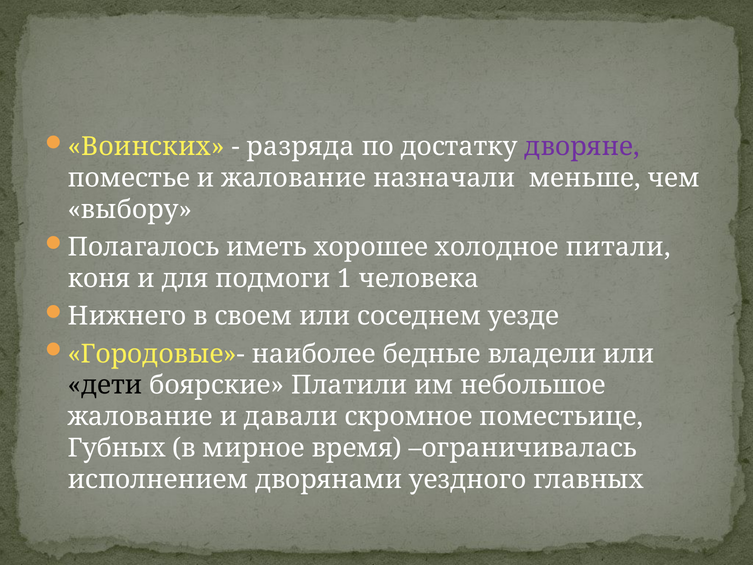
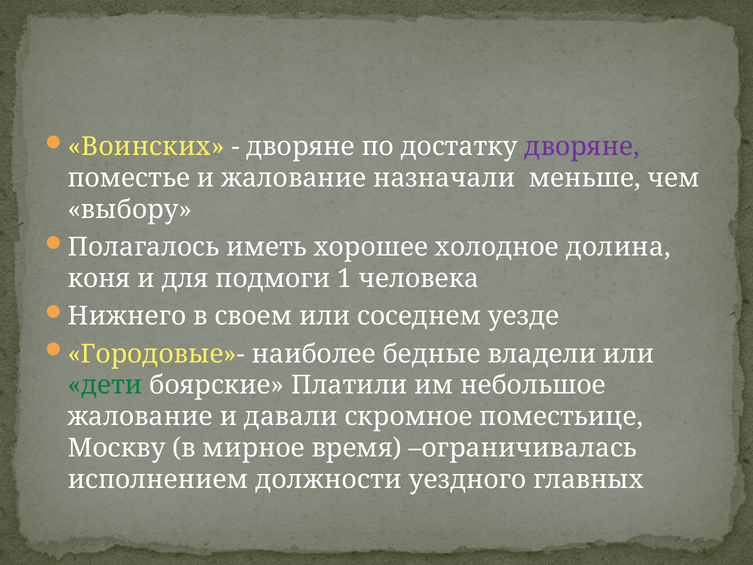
разряда at (301, 147): разряда -> дворяне
питали: питали -> долина
дети colour: black -> green
Губных: Губных -> Москву
дворянами: дворянами -> должности
